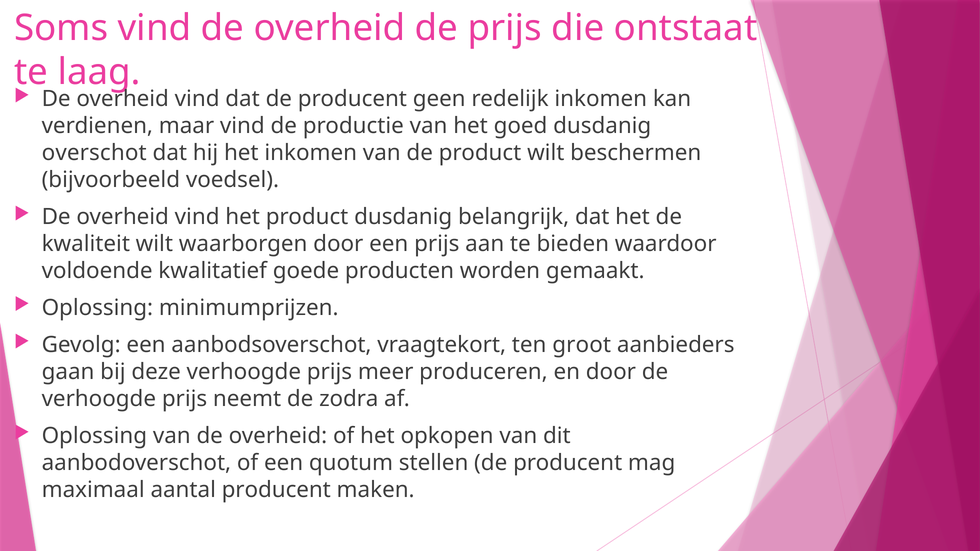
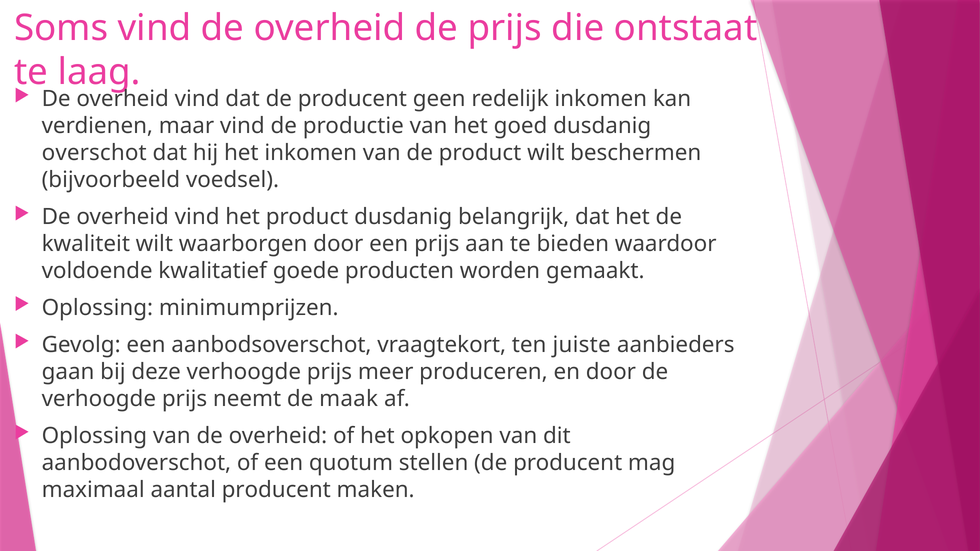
groot: groot -> juiste
zodra: zodra -> maak
